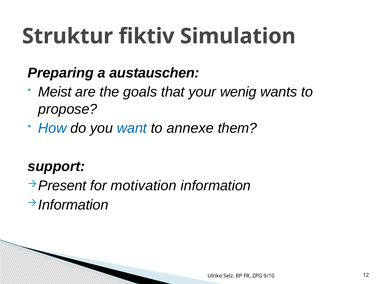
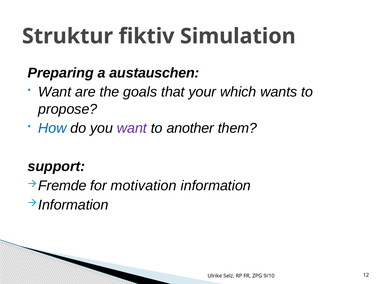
Meist at (55, 92): Meist -> Want
wenig: wenig -> which
want at (132, 128) colour: blue -> purple
annexe: annexe -> another
Present: Present -> Fremde
